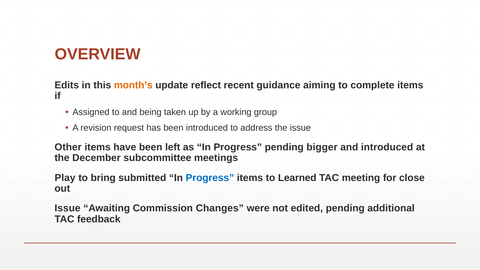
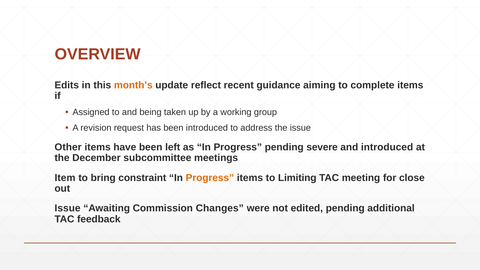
bigger: bigger -> severe
Play: Play -> Item
submitted: submitted -> constraint
Progress at (210, 178) colour: blue -> orange
Learned: Learned -> Limiting
